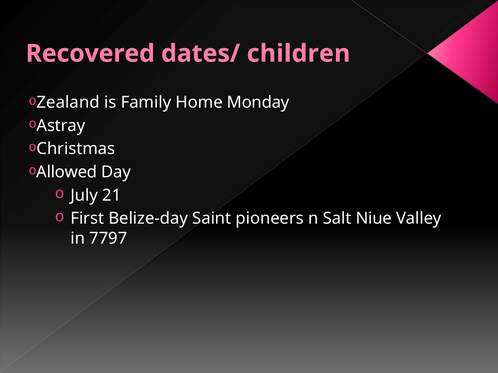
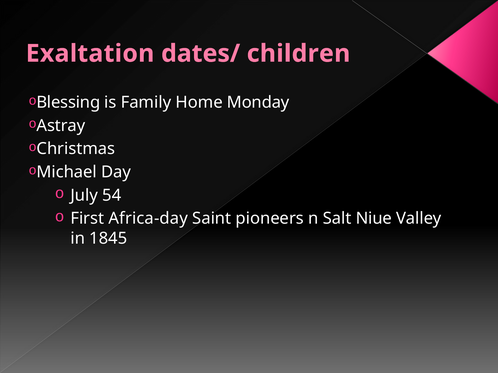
Recovered: Recovered -> Exaltation
Zealand: Zealand -> Blessing
Allowed: Allowed -> Michael
21: 21 -> 54
Belize-day: Belize-day -> Africa-day
7797: 7797 -> 1845
